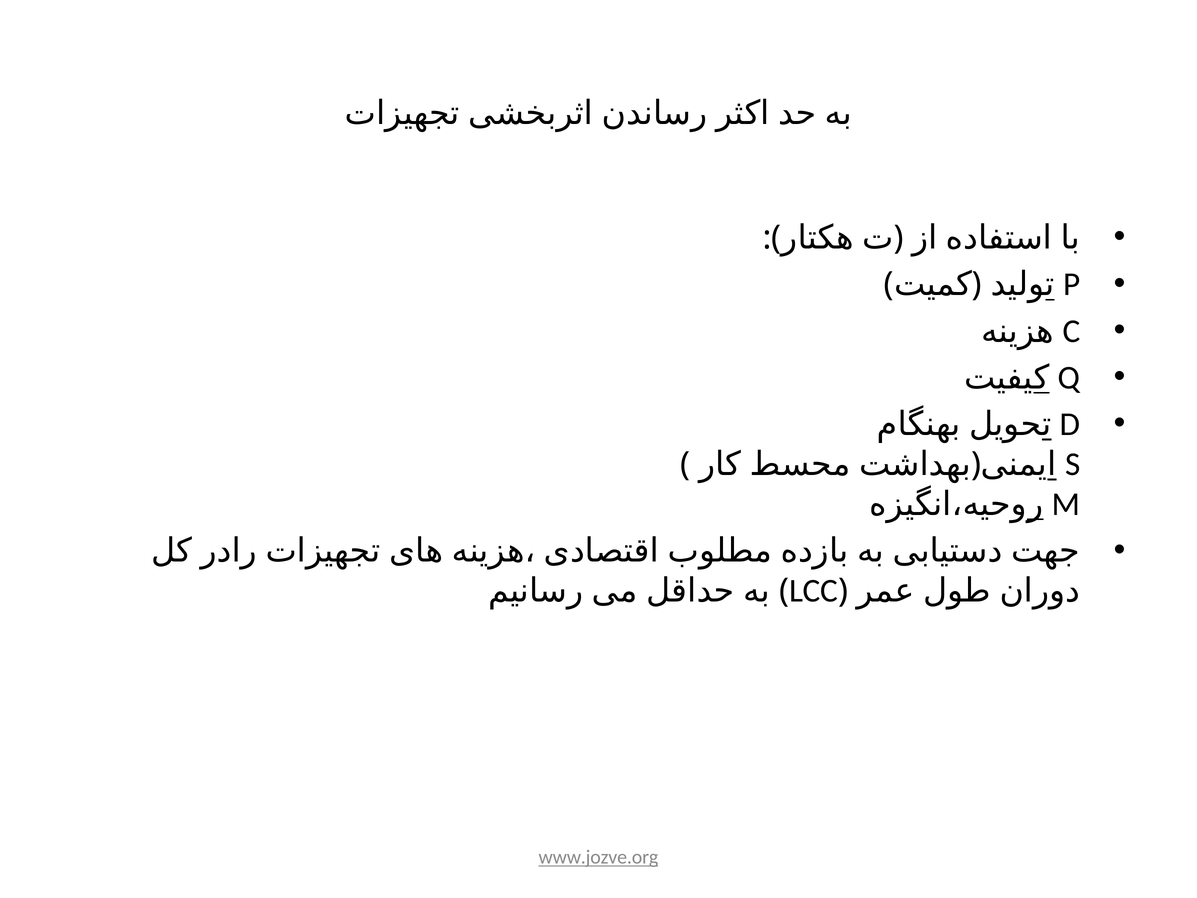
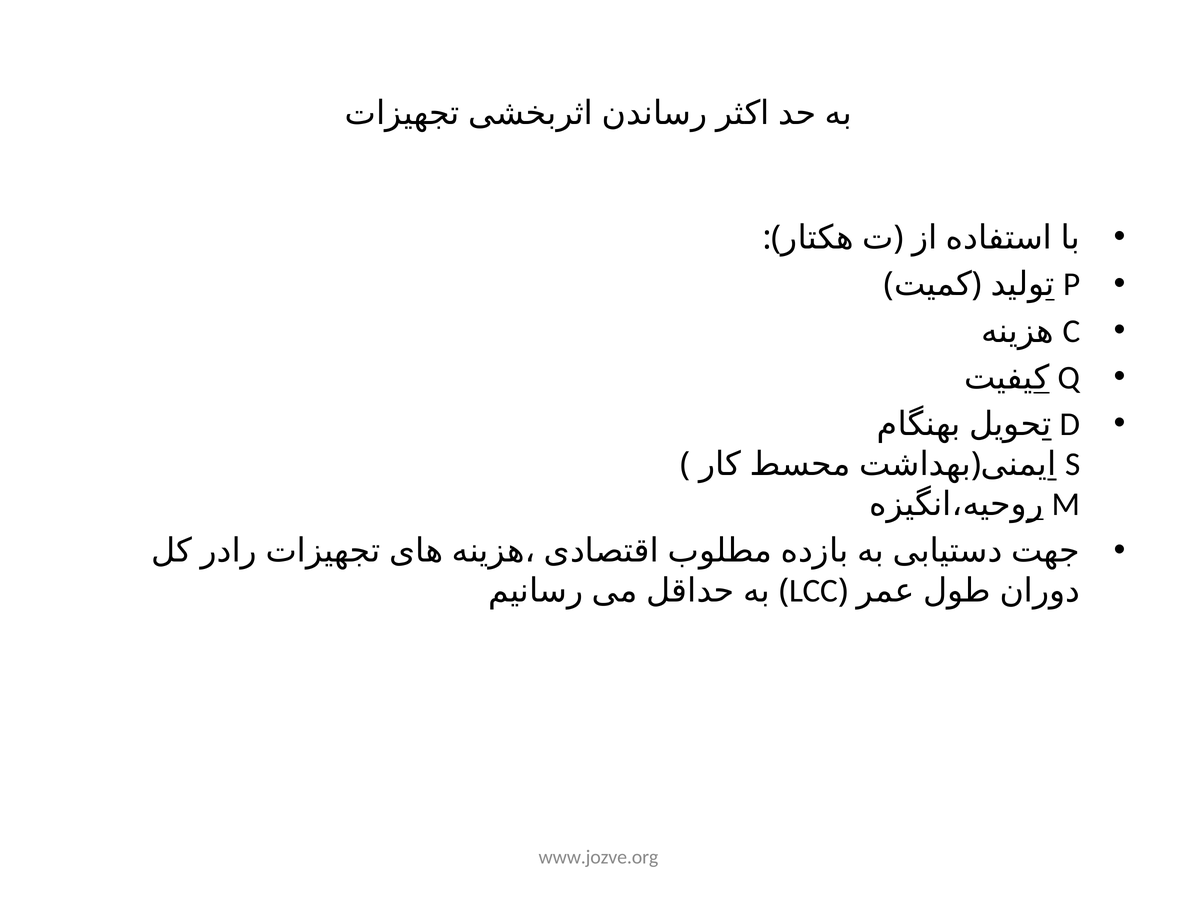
www.jozve.org underline: present -> none
